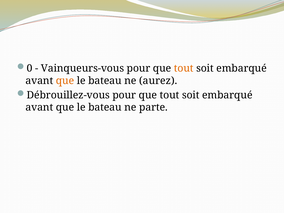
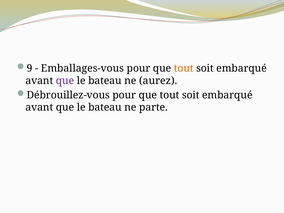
0: 0 -> 9
Vainqueurs-vous: Vainqueurs-vous -> Emballages-vous
que at (65, 81) colour: orange -> purple
